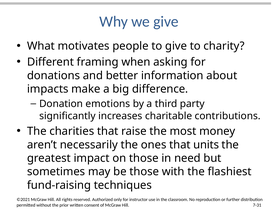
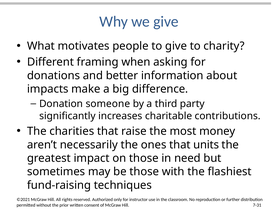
emotions: emotions -> someone
